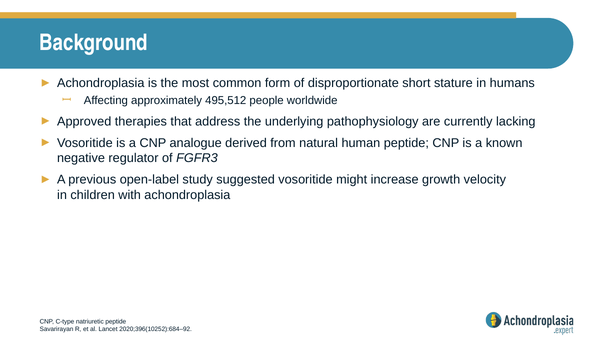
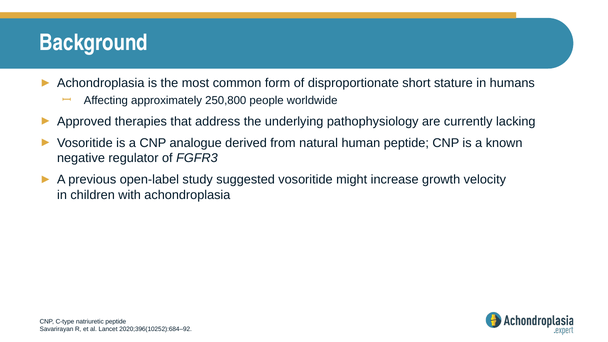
495,512: 495,512 -> 250,800
